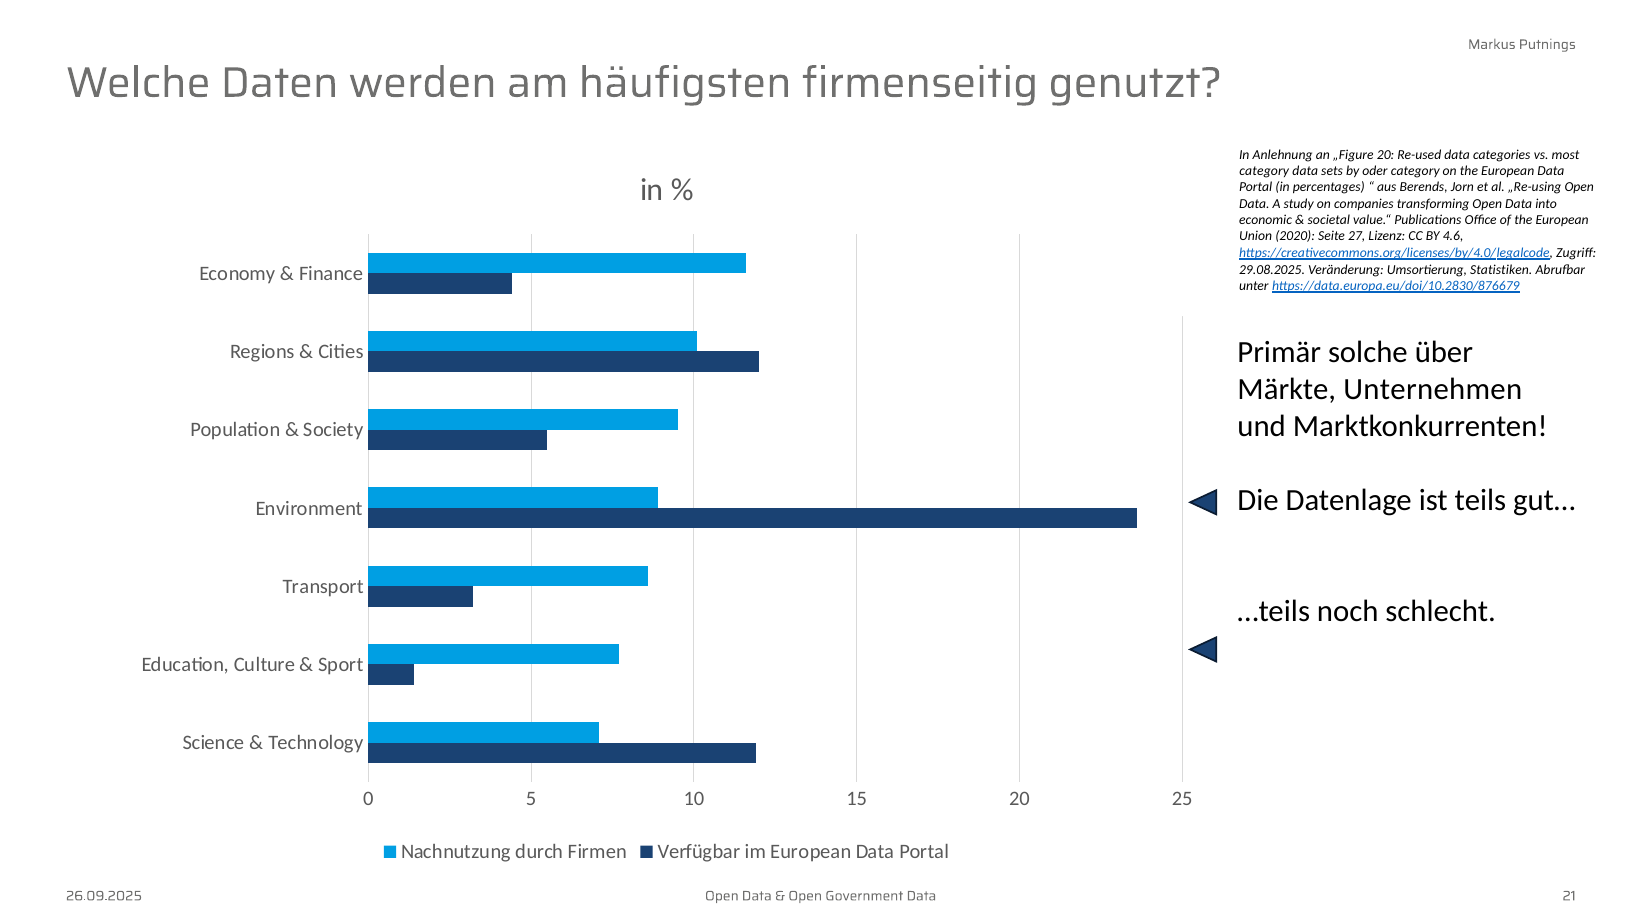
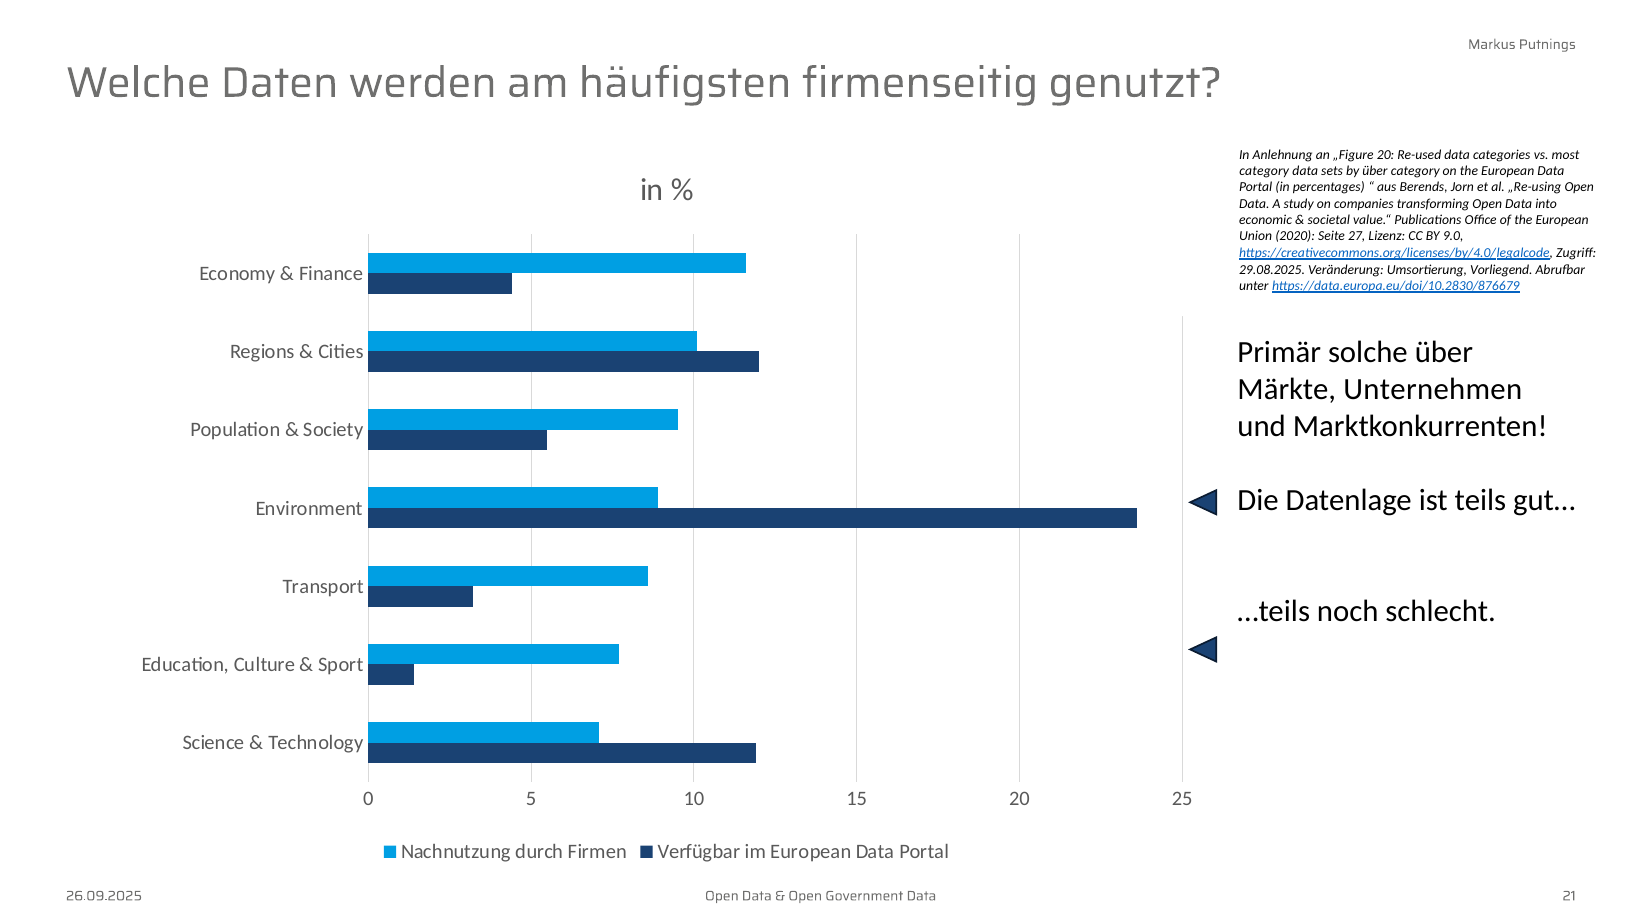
by oder: oder -> über
4.6: 4.6 -> 9.0
Statistiken: Statistiken -> Vorliegend
